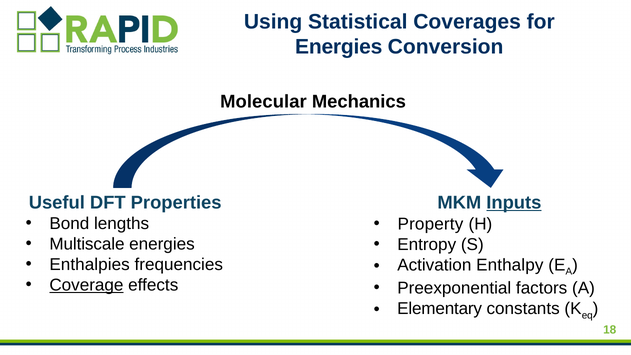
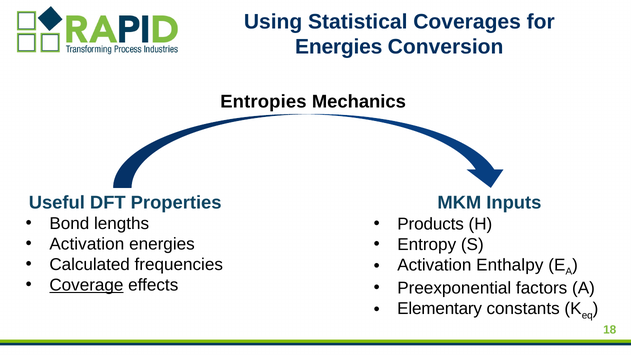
Molecular: Molecular -> Entropies
Inputs underline: present -> none
Property: Property -> Products
Multiscale at (87, 244): Multiscale -> Activation
Enthalpies: Enthalpies -> Calculated
